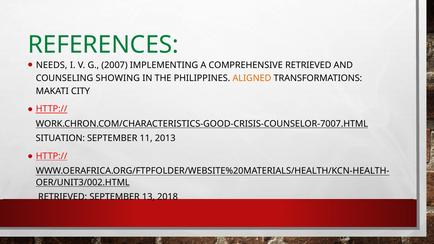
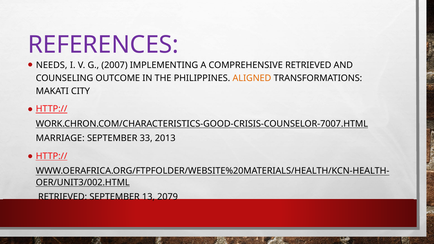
REFERENCES colour: green -> purple
SHOWING: SHOWING -> OUTCOME
SITUATION: SITUATION -> MARRIAGE
11: 11 -> 33
2018: 2018 -> 2079
